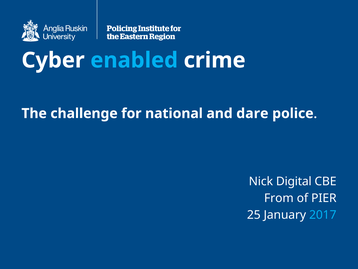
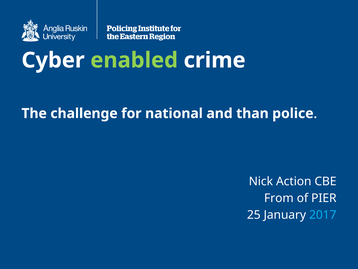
enabled colour: light blue -> light green
dare: dare -> than
Digital: Digital -> Action
